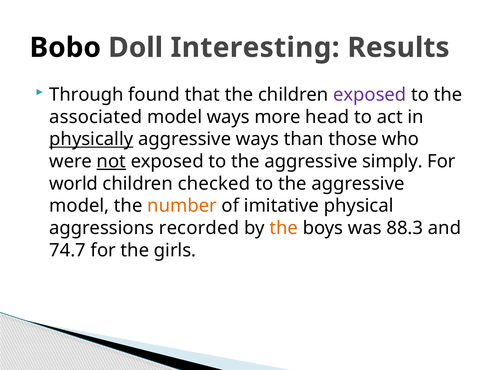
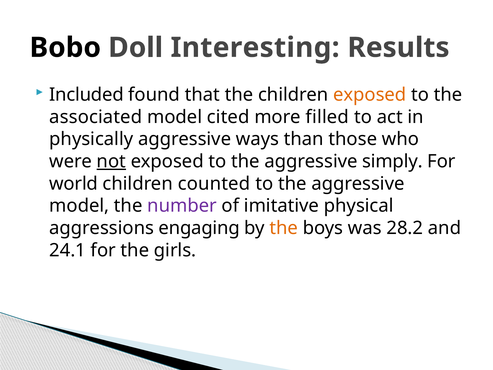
Through: Through -> Included
exposed at (370, 95) colour: purple -> orange
model ways: ways -> cited
head: head -> filled
physically underline: present -> none
checked: checked -> counted
number colour: orange -> purple
recorded: recorded -> engaging
88.3: 88.3 -> 28.2
74.7: 74.7 -> 24.1
